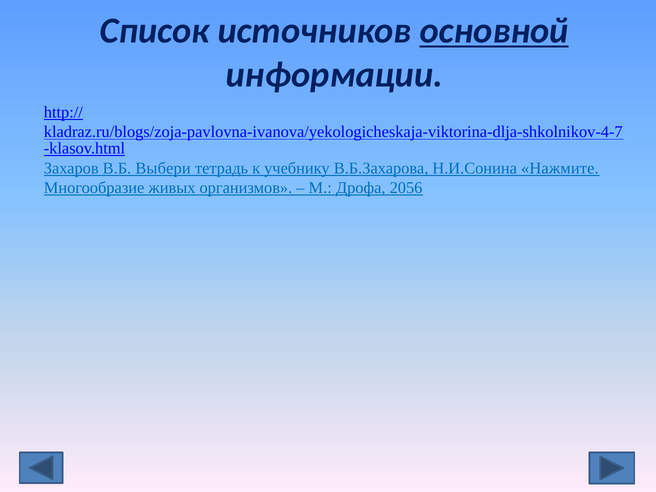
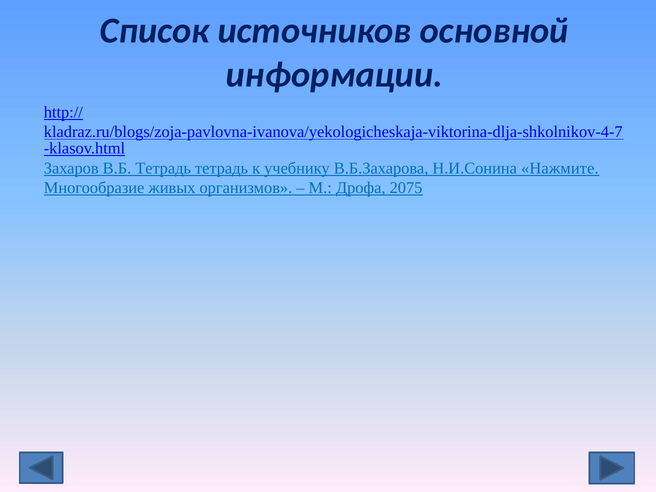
основной underline: present -> none
В.Б Выбери: Выбери -> Тетрадь
2056: 2056 -> 2075
